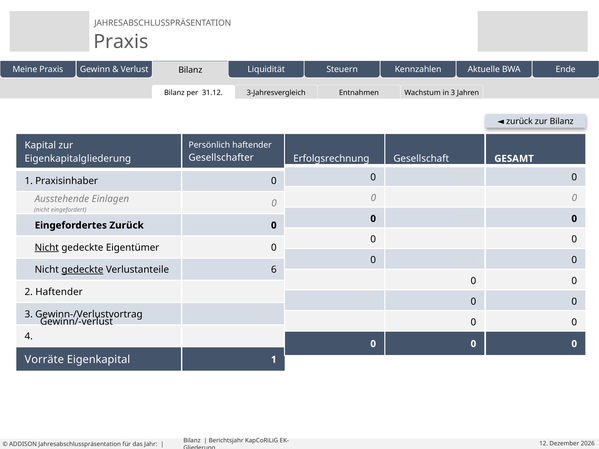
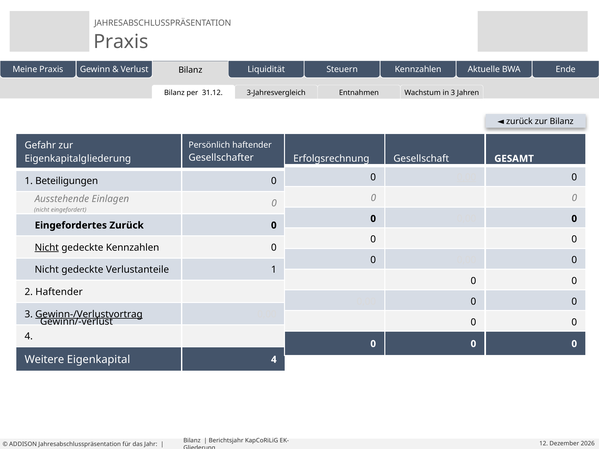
Kapital: Kapital -> Gefahr
Praxisinhaber: Praxisinhaber -> Beteiligungen
gedeckte Eigentümer: Eigentümer -> Kennzahlen
gedeckte at (82, 270) underline: present -> none
Verlustanteile 6: 6 -> 1
Gewinn-/Verlustvortrag underline: none -> present
Vorräte: Vorräte -> Weitere
Eigenkapital 1: 1 -> 4
